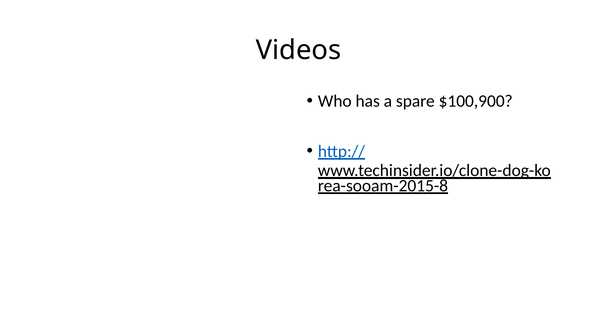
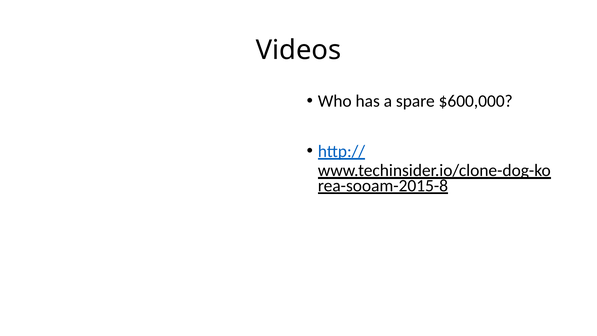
$100,900: $100,900 -> $600,000
